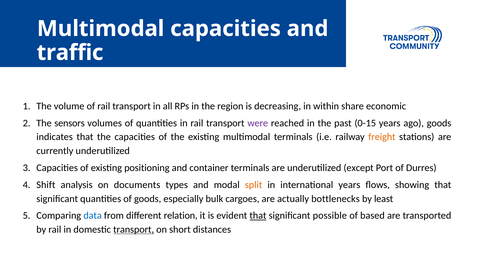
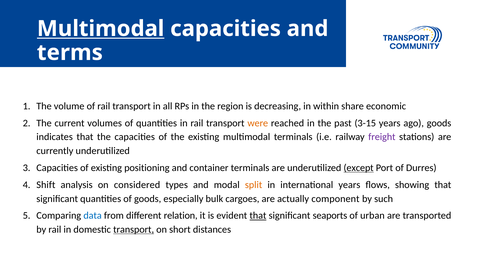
Multimodal at (101, 29) underline: none -> present
traffic: traffic -> terms
sensors: sensors -> current
were colour: purple -> orange
0-15: 0-15 -> 3-15
freight colour: orange -> purple
except underline: none -> present
documents: documents -> considered
bottlenecks: bottlenecks -> component
least: least -> such
possible: possible -> seaports
based: based -> urban
